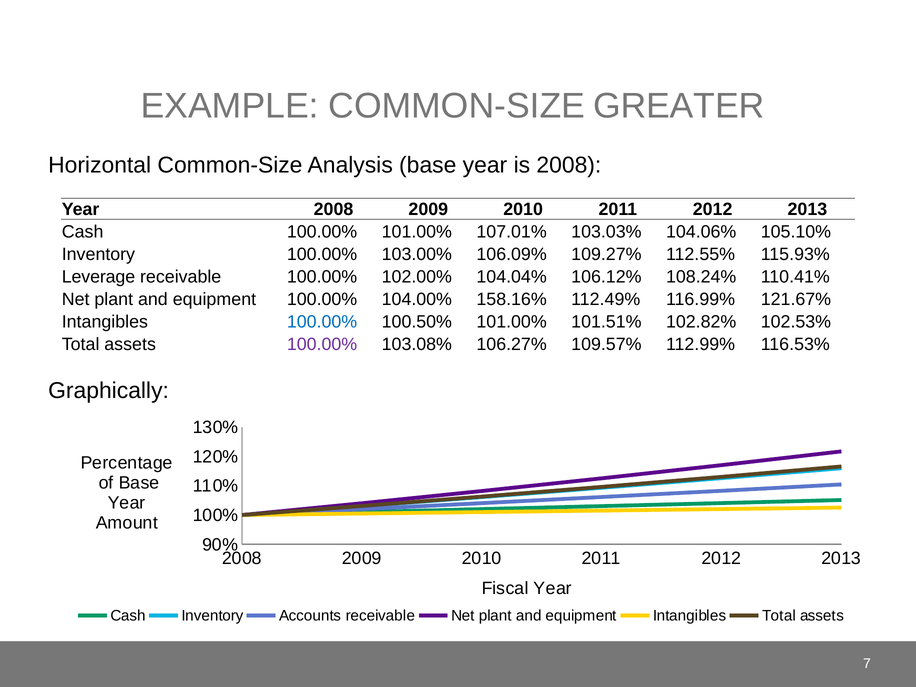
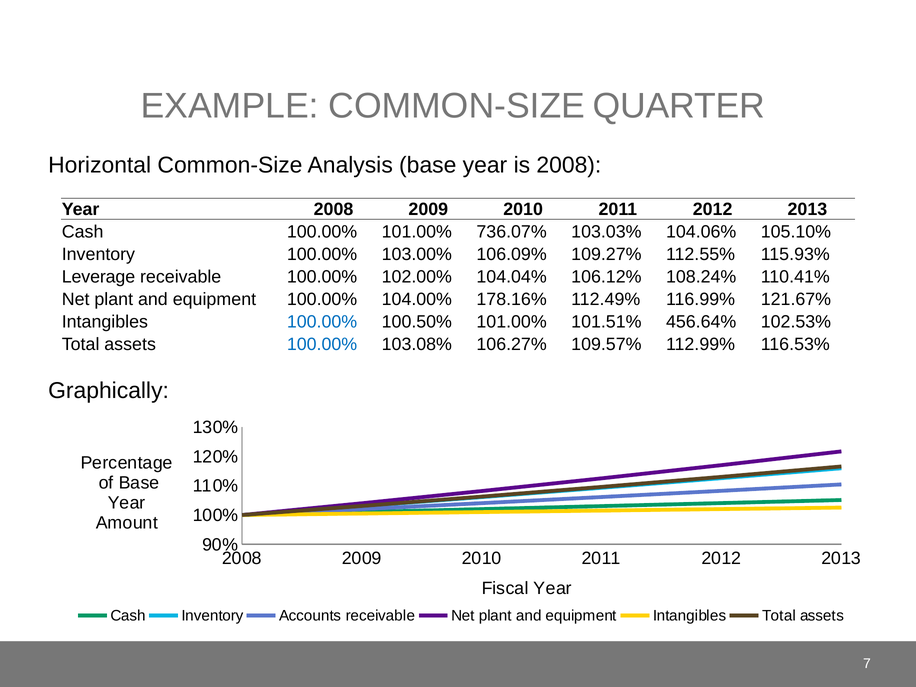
GREATER: GREATER -> QUARTER
107.01%: 107.01% -> 736.07%
158.16%: 158.16% -> 178.16%
102.82%: 102.82% -> 456.64%
100.00% at (322, 345) colour: purple -> blue
